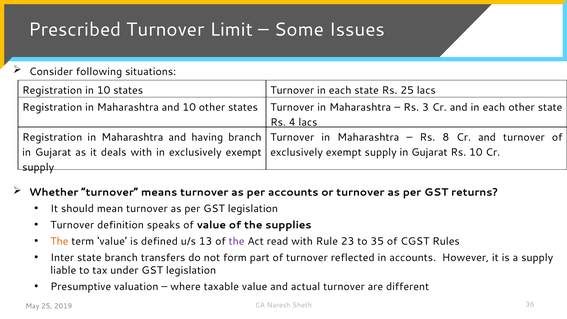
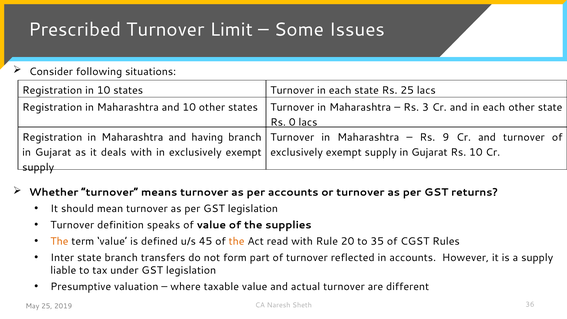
4: 4 -> 0
8: 8 -> 9
13: 13 -> 45
the at (237, 241) colour: purple -> orange
23: 23 -> 20
